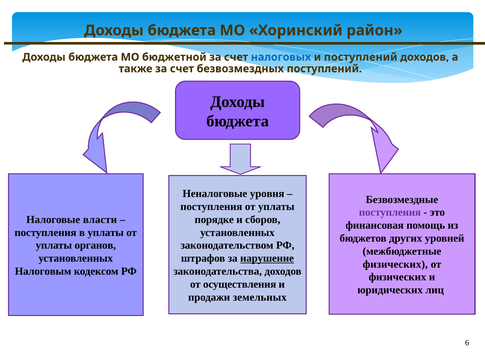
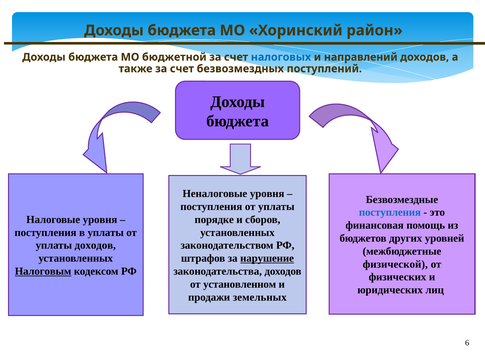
и поступлений: поступлений -> направлений
поступления at (390, 212) colour: purple -> blue
Налоговые власти: власти -> уровня
уплаты органов: органов -> доходов
физических at (395, 264): физических -> физической
Налоговым underline: none -> present
осуществления: осуществления -> установленном
